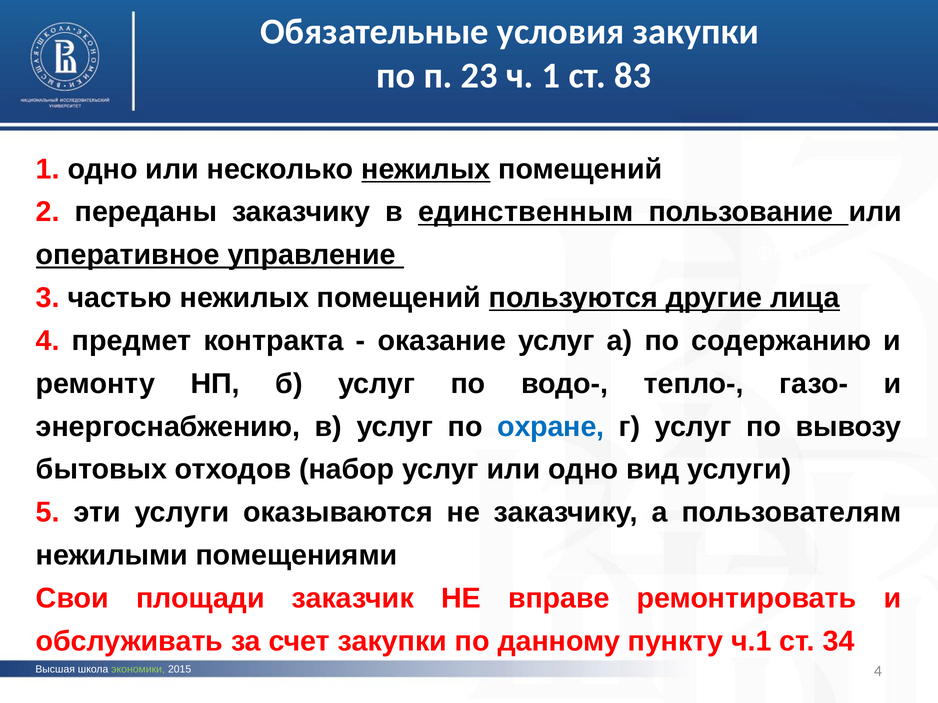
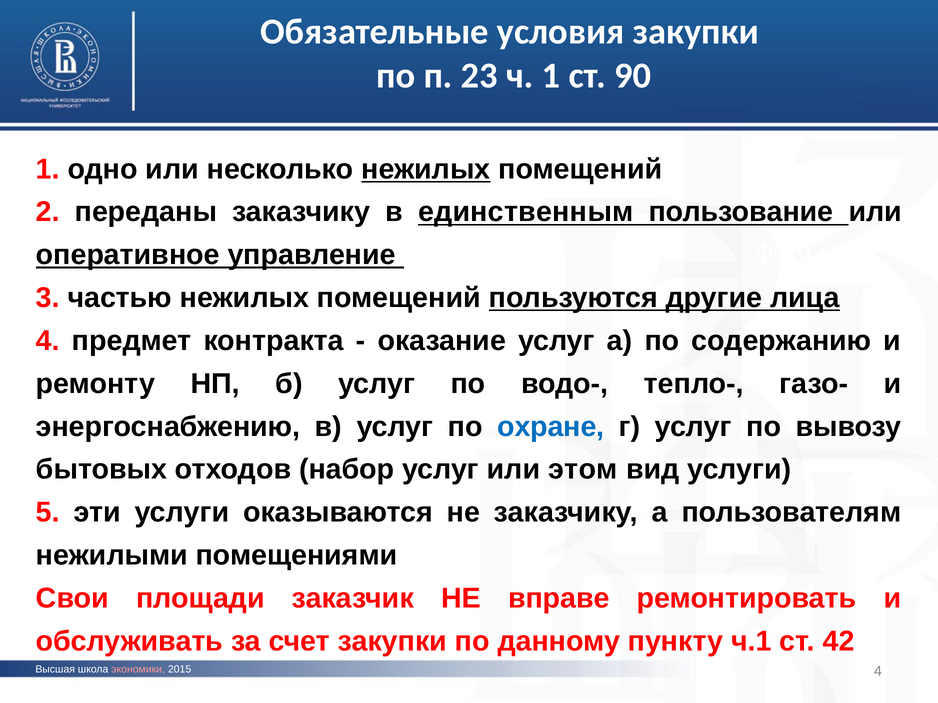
83: 83 -> 90
или одно: одно -> этом
34: 34 -> 42
экономики colour: light green -> pink
